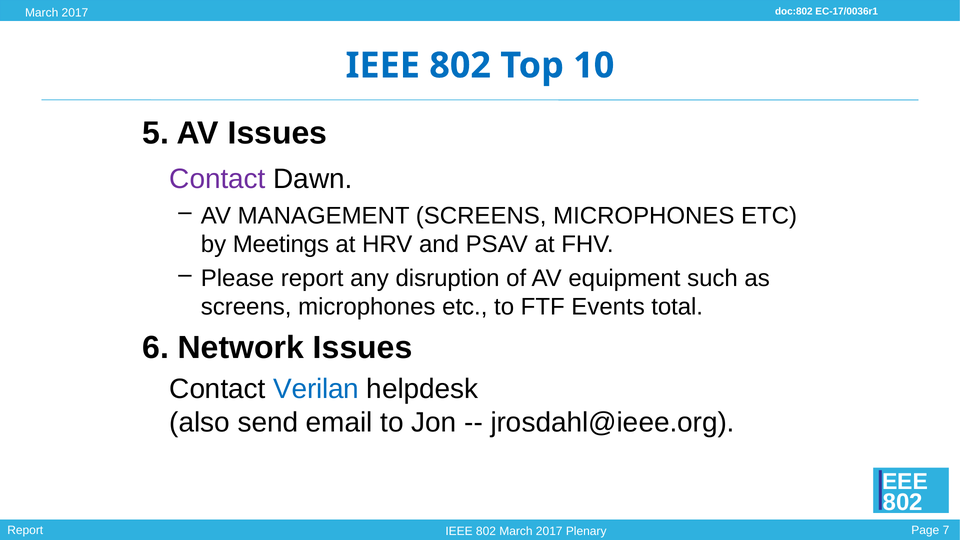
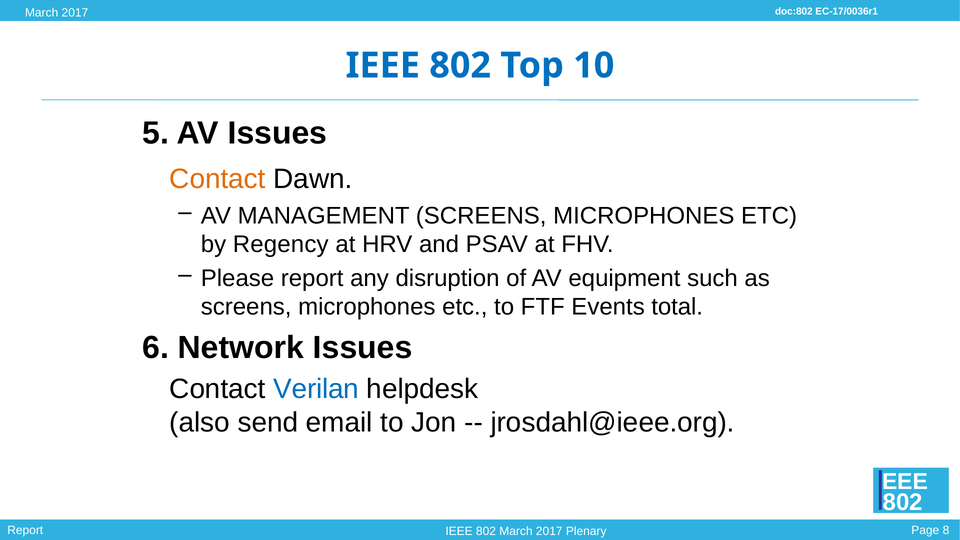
Contact at (217, 179) colour: purple -> orange
Meetings: Meetings -> Regency
7: 7 -> 8
